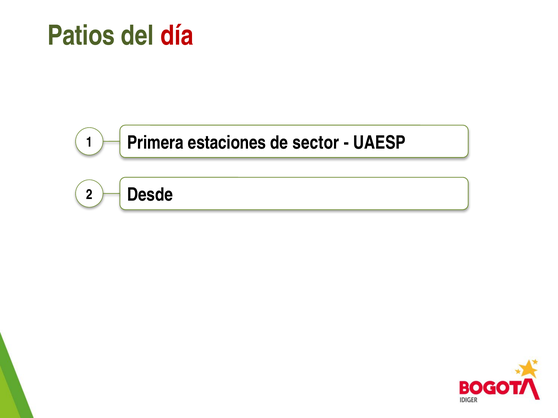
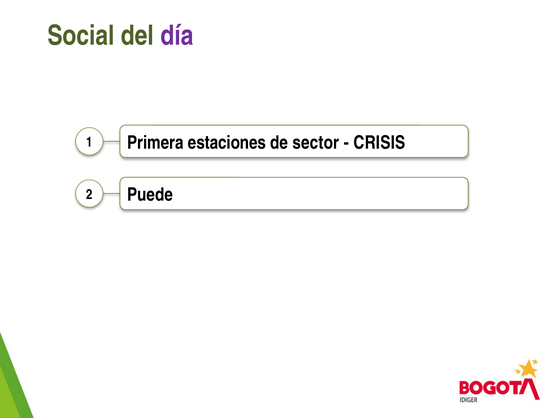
Patios: Patios -> Social
día colour: red -> purple
UAESP: UAESP -> CRISIS
Desde: Desde -> Puede
